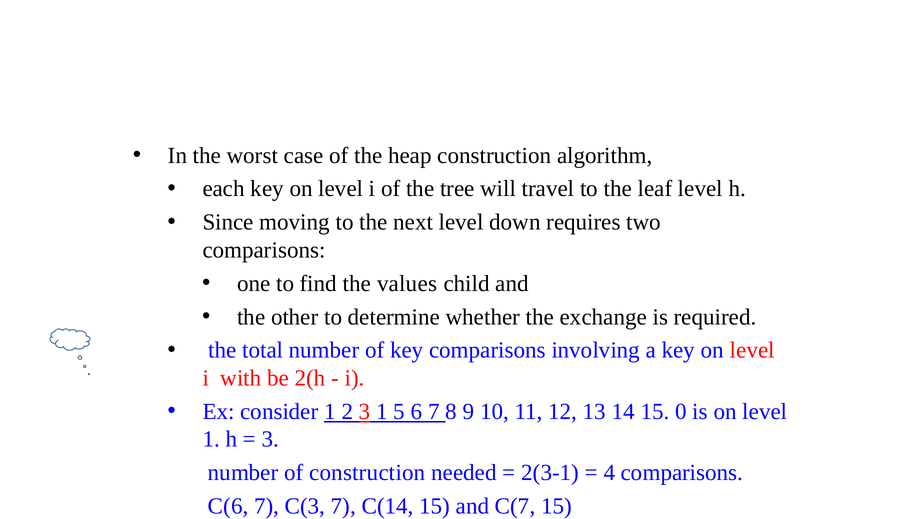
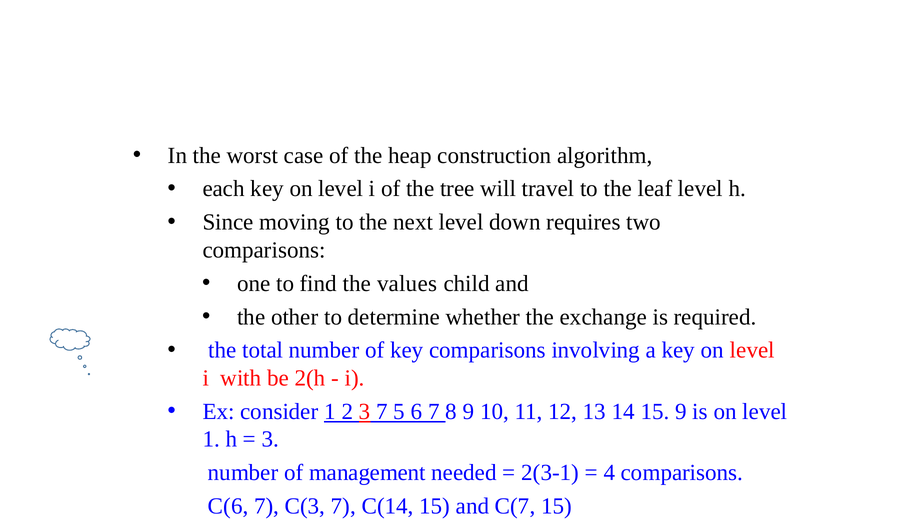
3 1: 1 -> 7
15 0: 0 -> 9
of construction: construction -> management
